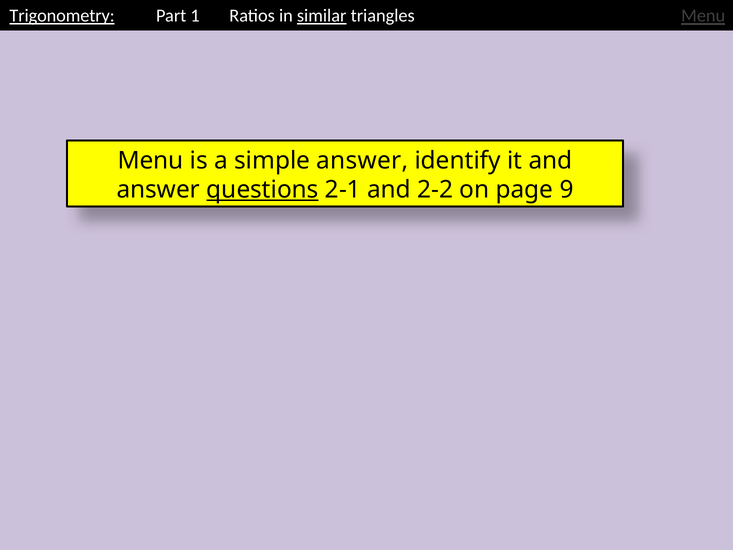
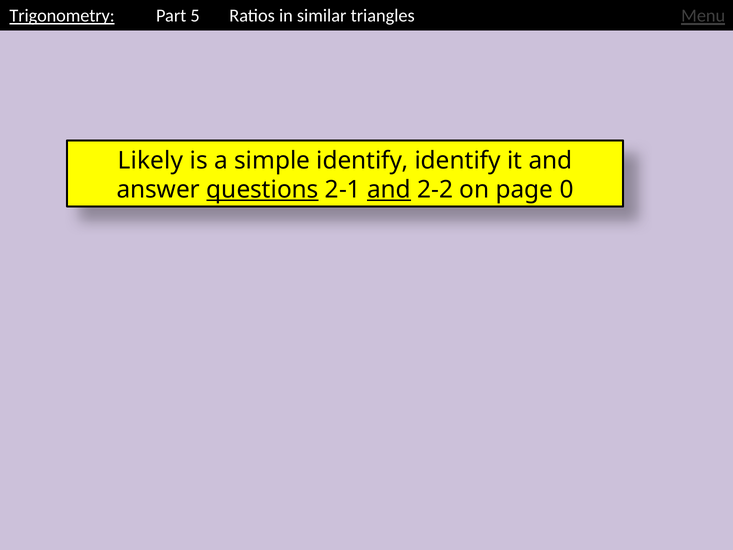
1: 1 -> 5
similar underline: present -> none
Menu at (151, 160): Menu -> Likely
simple answer: answer -> identify
and at (389, 190) underline: none -> present
9: 9 -> 0
